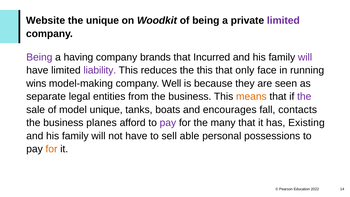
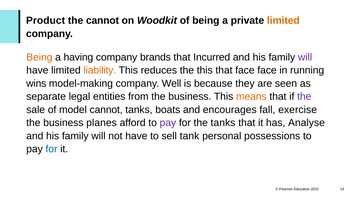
Website: Website -> Product
the unique: unique -> cannot
limited at (283, 21) colour: purple -> orange
Being at (39, 57) colour: purple -> orange
liability colour: purple -> orange
that only: only -> face
model unique: unique -> cannot
contacts: contacts -> exercise
the many: many -> tanks
Existing: Existing -> Analyse
able: able -> tank
for at (51, 149) colour: orange -> blue
